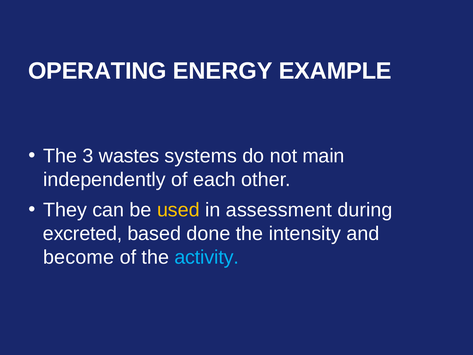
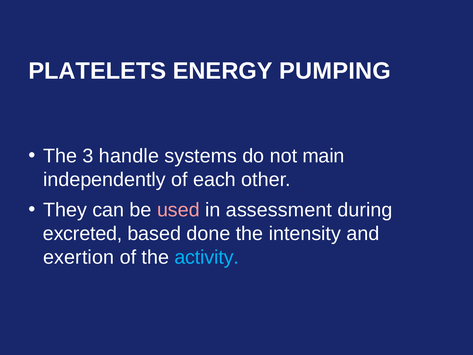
OPERATING: OPERATING -> PLATELETS
EXAMPLE: EXAMPLE -> PUMPING
wastes: wastes -> handle
used colour: yellow -> pink
become: become -> exertion
